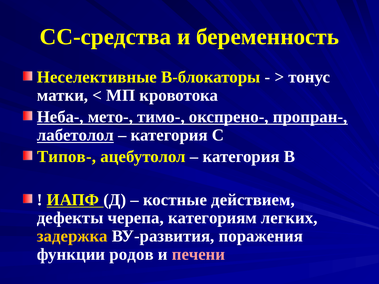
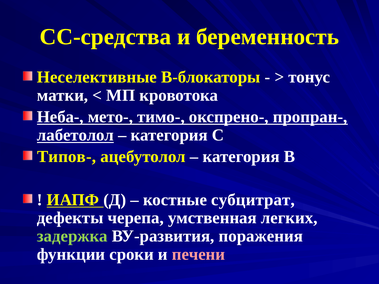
действием: действием -> субцитрат
категориям: категориям -> умственная
задержка colour: yellow -> light green
родов: родов -> сроки
